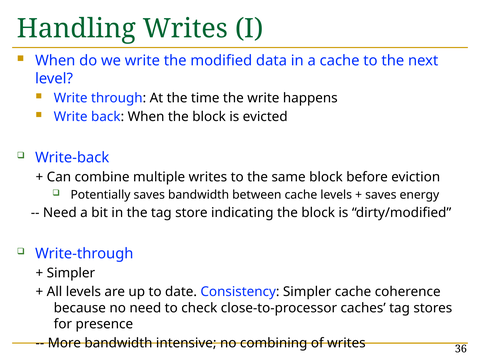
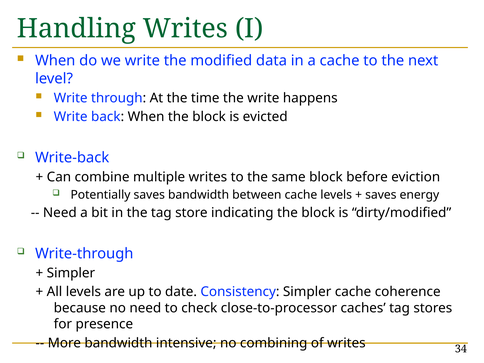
36: 36 -> 34
